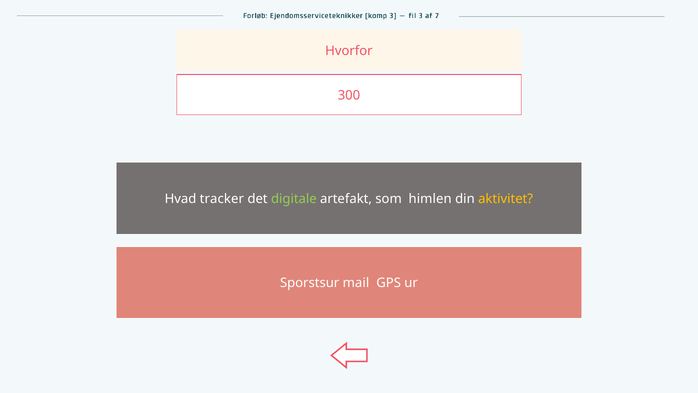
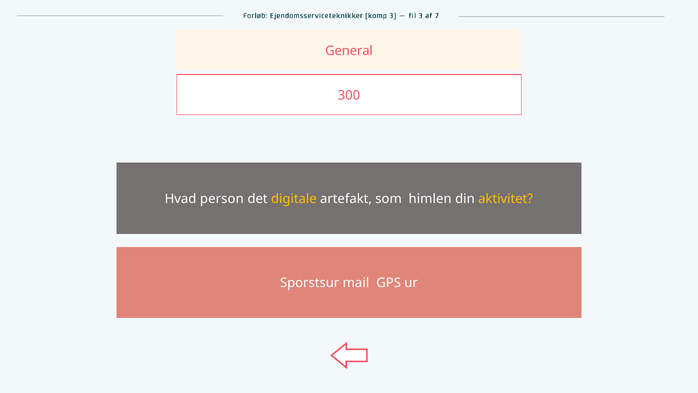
Hvorfor: Hvorfor -> General
tracker: tracker -> person
digitale colour: light green -> yellow
